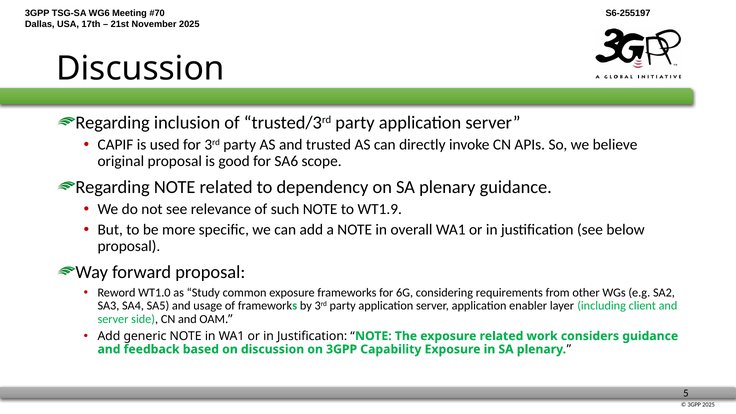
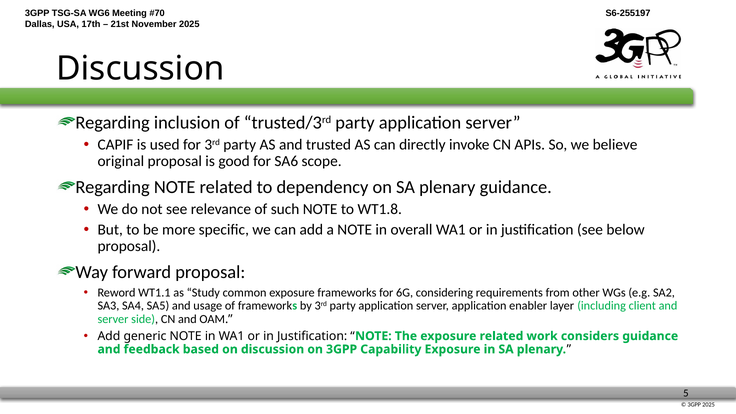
WT1.9: WT1.9 -> WT1.8
WT1.0: WT1.0 -> WT1.1
